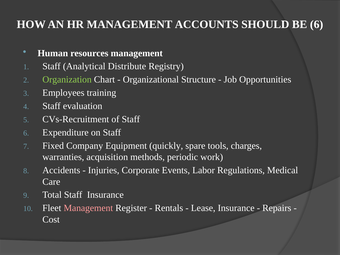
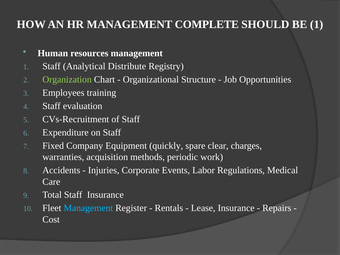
ACCOUNTS: ACCOUNTS -> COMPLETE
BE 6: 6 -> 1
tools: tools -> clear
Management at (88, 208) colour: pink -> light blue
